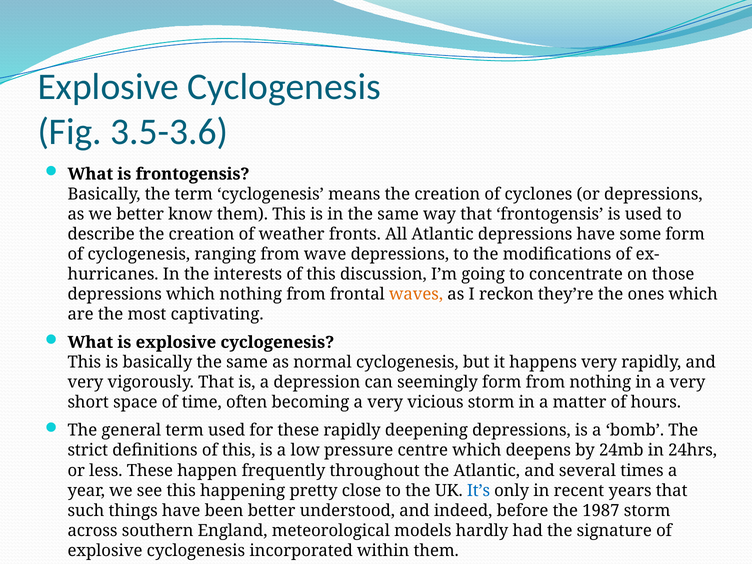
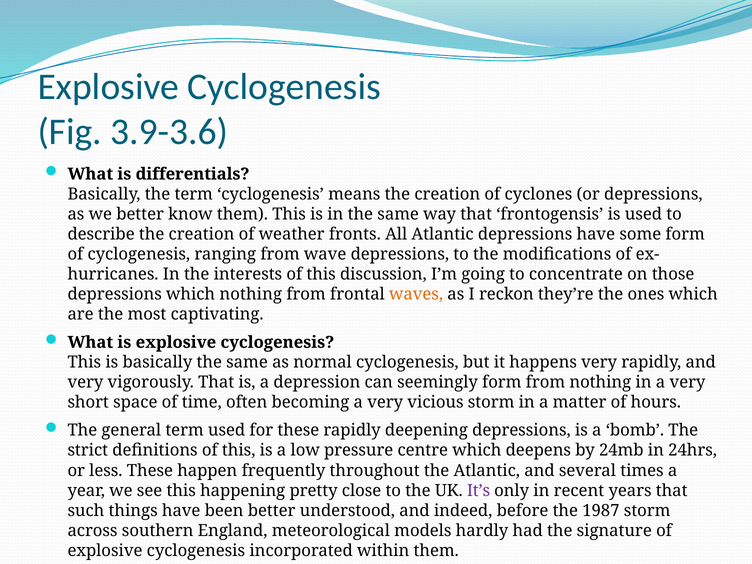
3.5-3.6: 3.5-3.6 -> 3.9-3.6
is frontogensis: frontogensis -> differentials
It’s colour: blue -> purple
